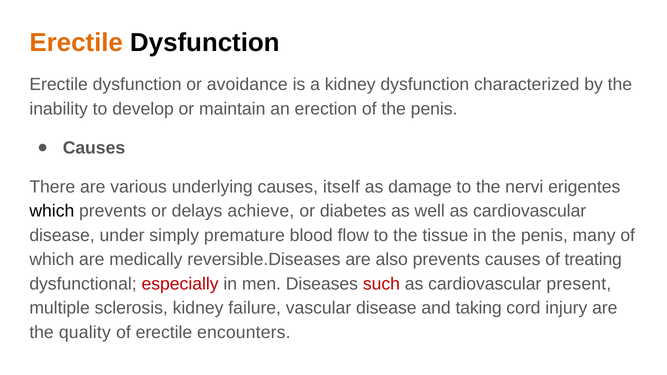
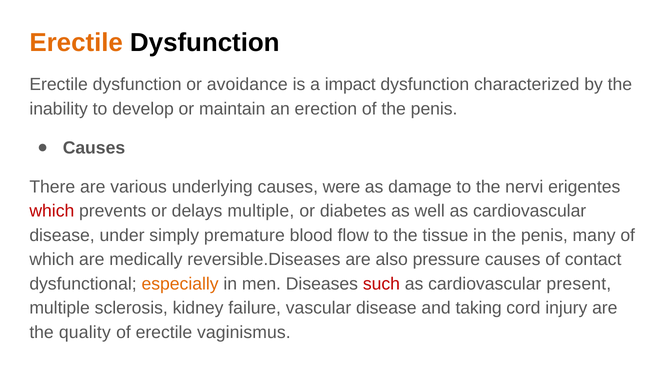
a kidney: kidney -> impact
itself: itself -> were
which at (52, 211) colour: black -> red
delays achieve: achieve -> multiple
also prevents: prevents -> pressure
treating: treating -> contact
especially colour: red -> orange
encounters: encounters -> vaginismus
